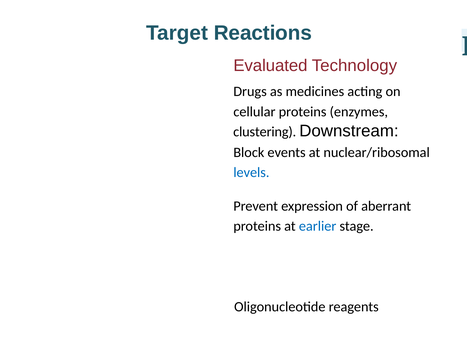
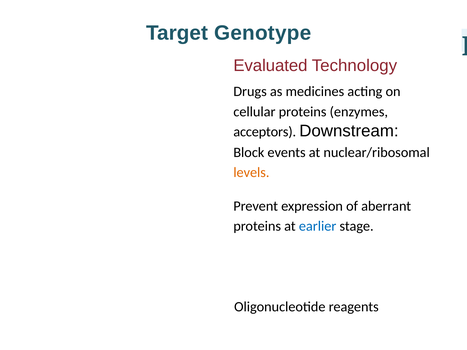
Reactions: Reactions -> Genotype
clustering: clustering -> acceptors
levels colour: blue -> orange
